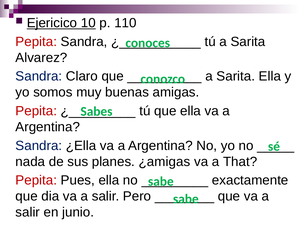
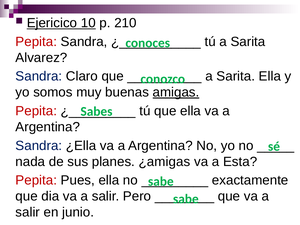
110: 110 -> 210
amigas underline: none -> present
That: That -> Esta
